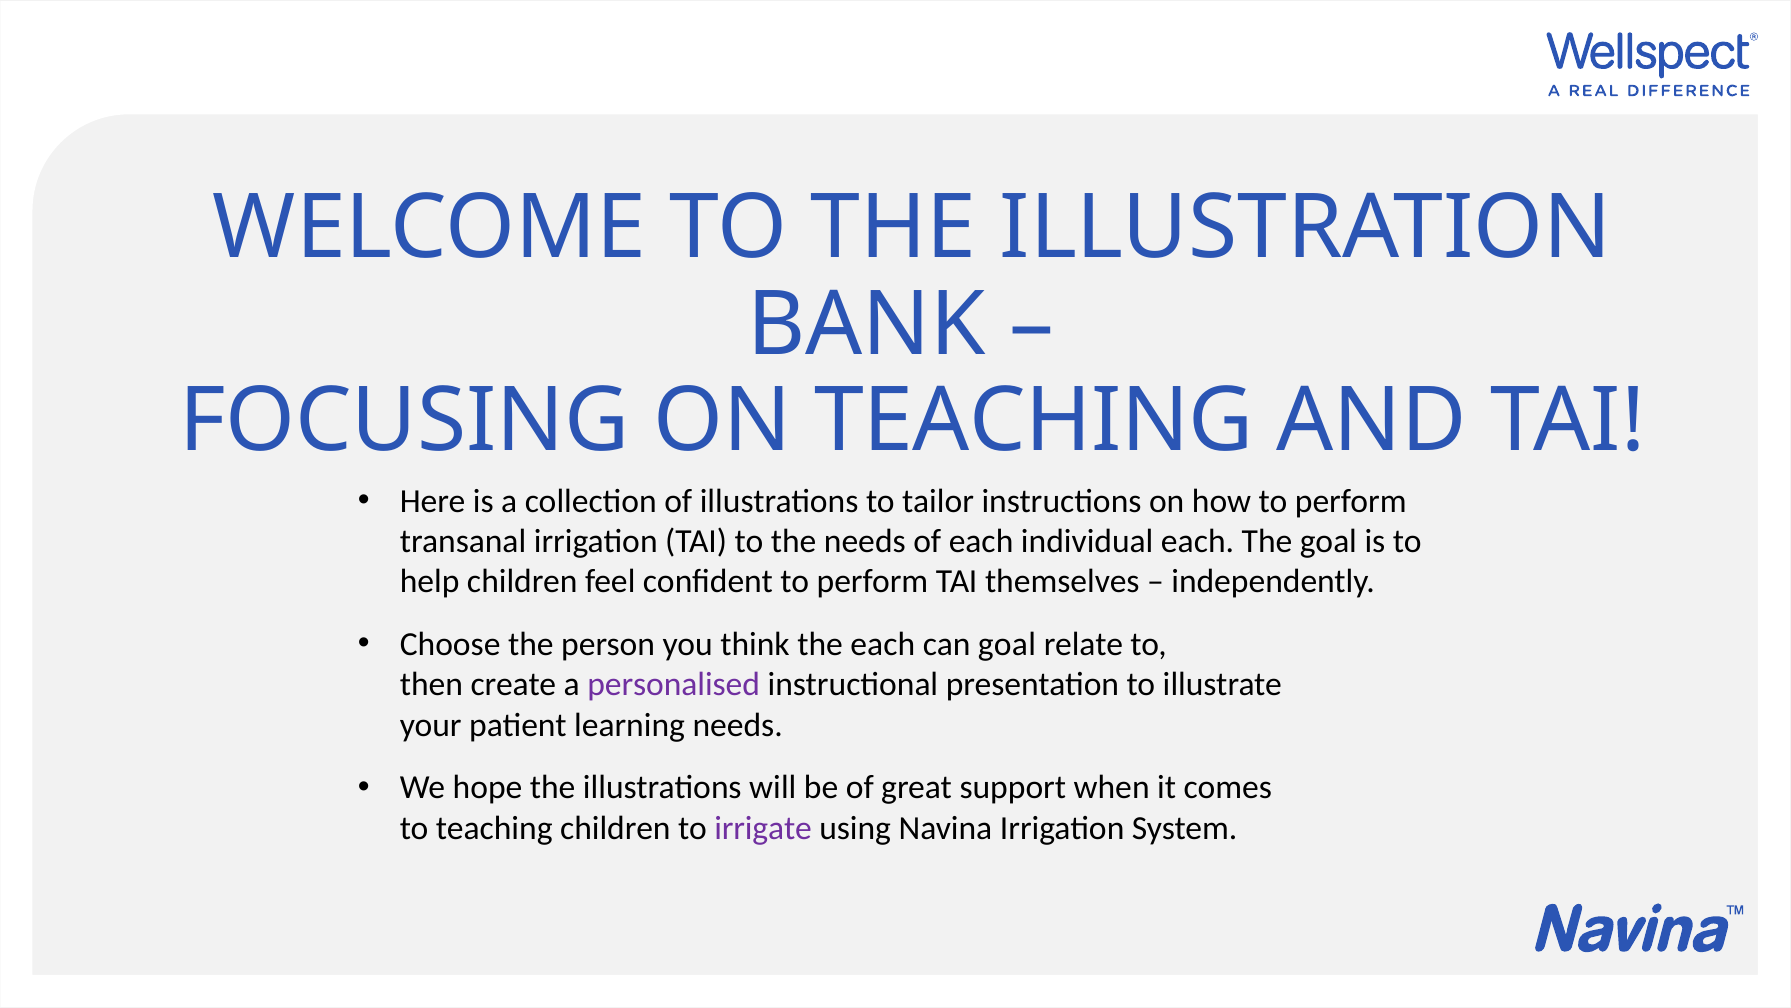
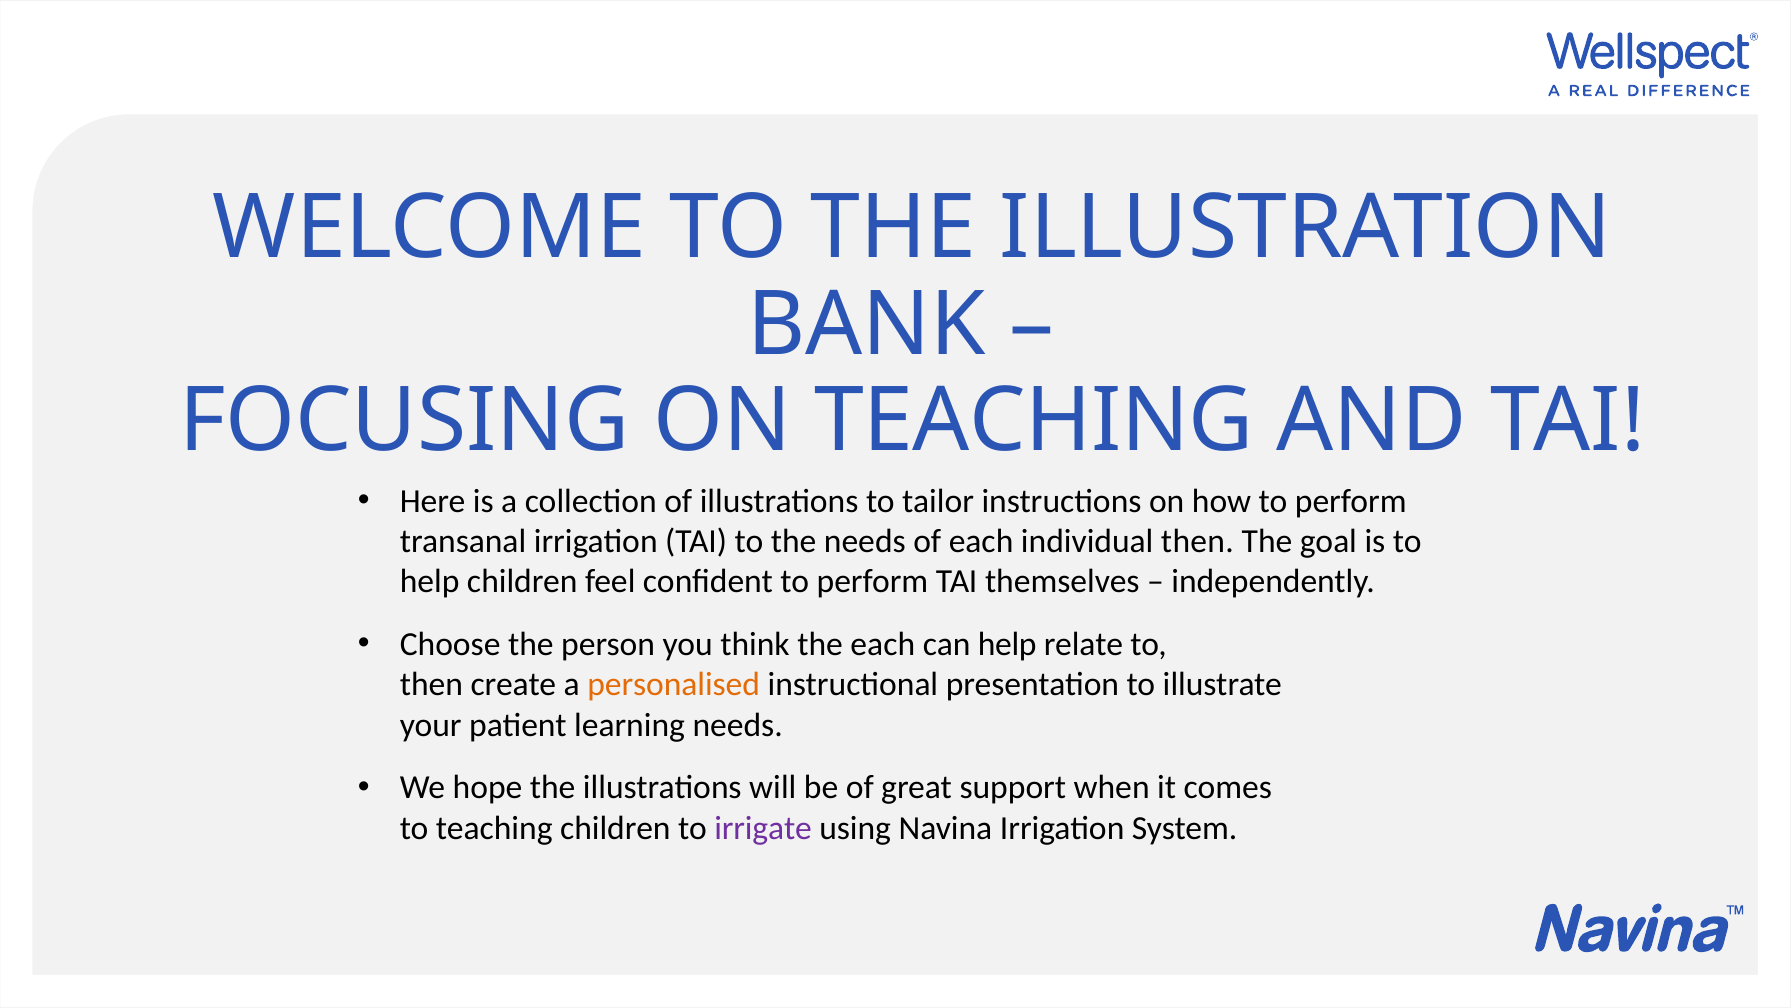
individual each: each -> then
can goal: goal -> help
personalised colour: purple -> orange
